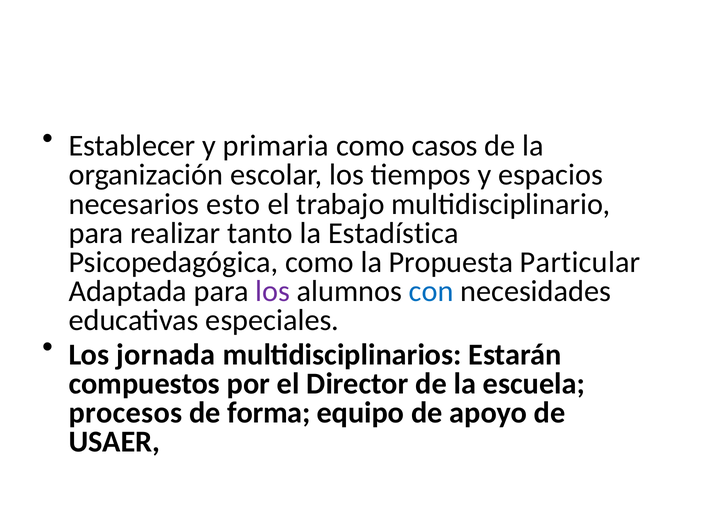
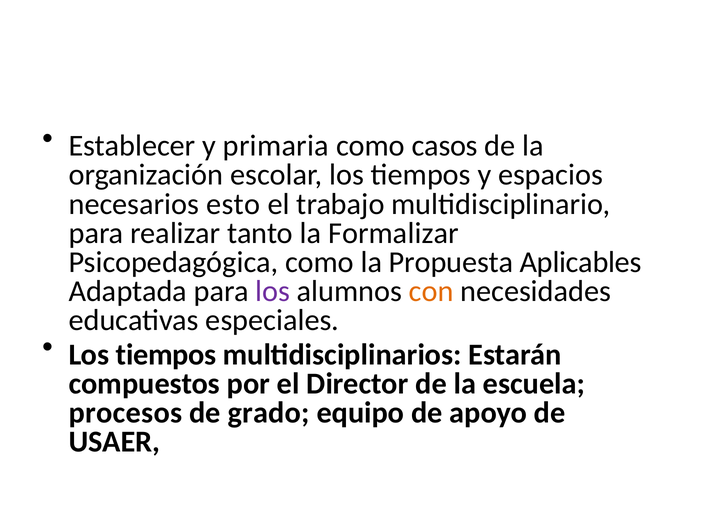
Estadística: Estadística -> Formalizar
Particular: Particular -> Aplicables
con colour: blue -> orange
jornada at (166, 355): jornada -> tiempos
forma: forma -> grado
